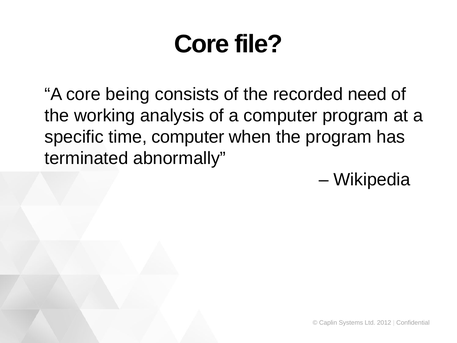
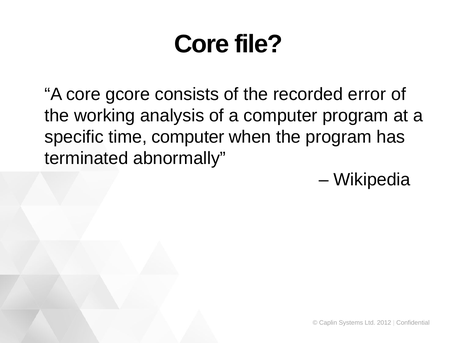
being: being -> gcore
need: need -> error
